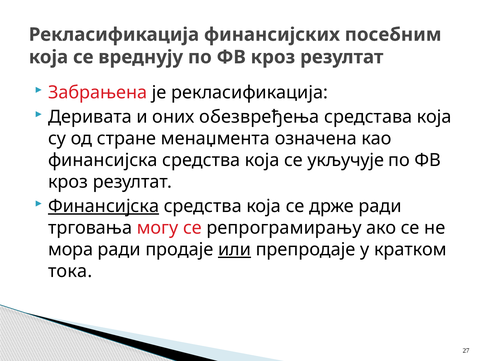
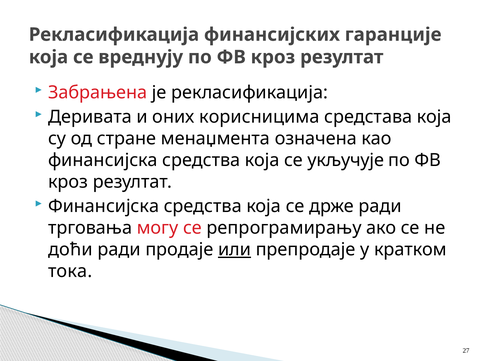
посебним: посебним -> гаранције
обезвређења: обезвређења -> корисницима
Финансијска at (104, 206) underline: present -> none
мора: мора -> доћи
